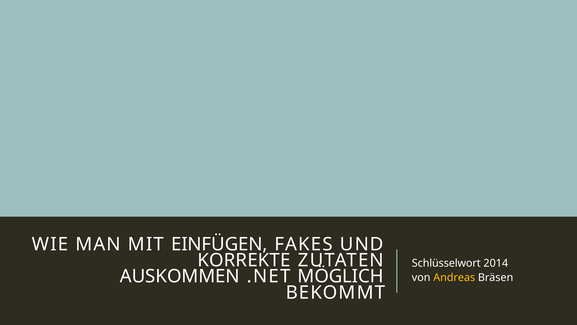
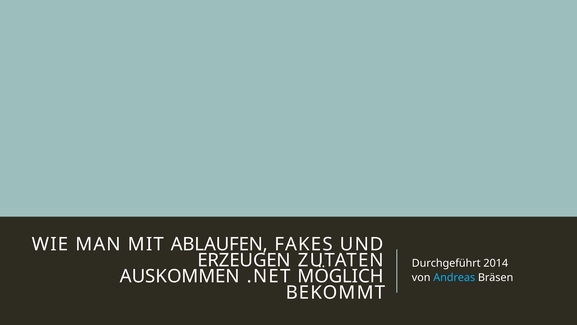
EINFÜGEN: EINFÜGEN -> ABLAUFEN
KORREKTE: KORREKTE -> ERZEUGEN
Schlüsselwort: Schlüsselwort -> Durchgeführt
Andreas colour: yellow -> light blue
